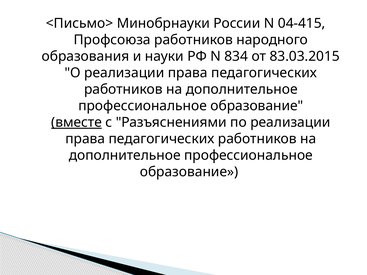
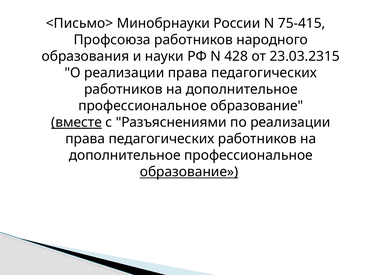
04-415: 04-415 -> 75-415
834: 834 -> 428
83.03.2015: 83.03.2015 -> 23.03.2315
образование at (189, 172) underline: none -> present
